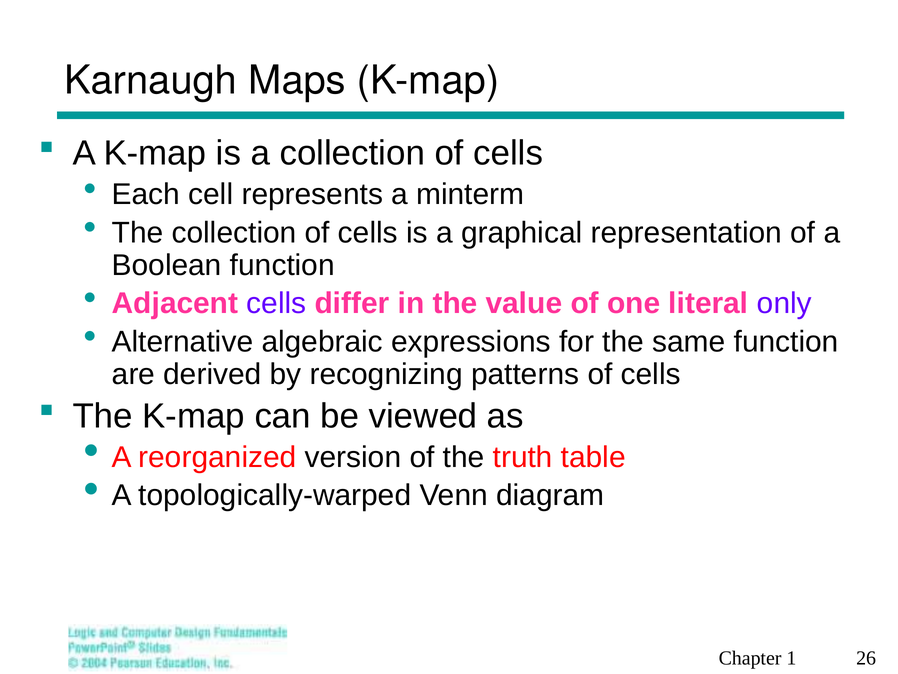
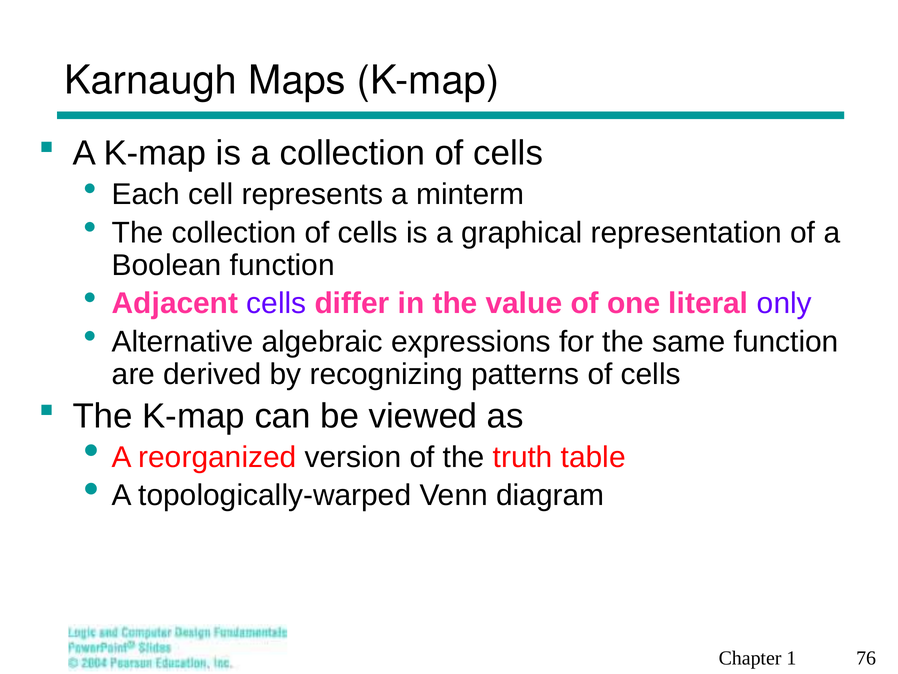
26: 26 -> 76
